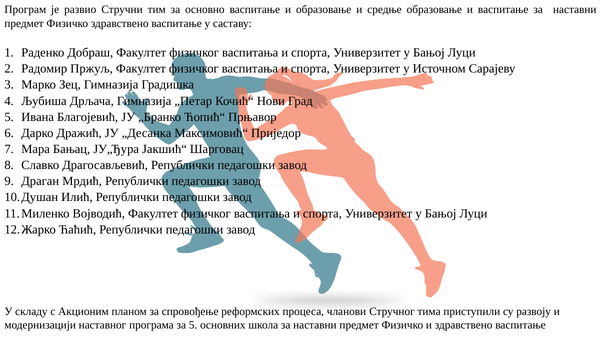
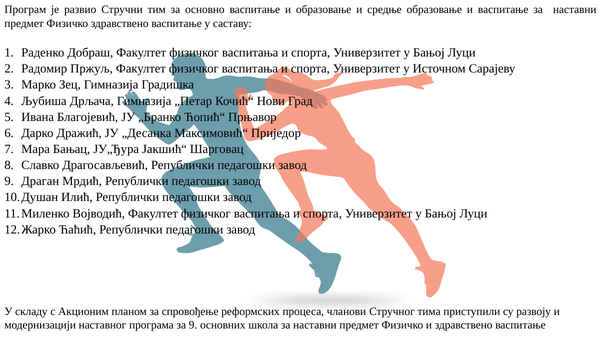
за 5: 5 -> 9
